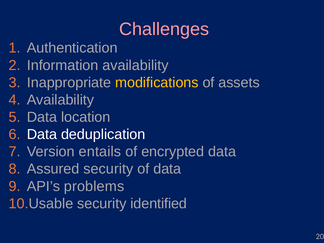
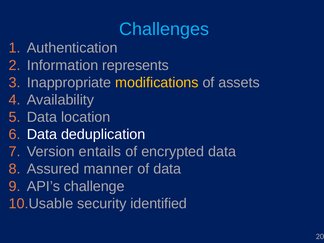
Challenges colour: pink -> light blue
Information availability: availability -> represents
Assured security: security -> manner
problems: problems -> challenge
